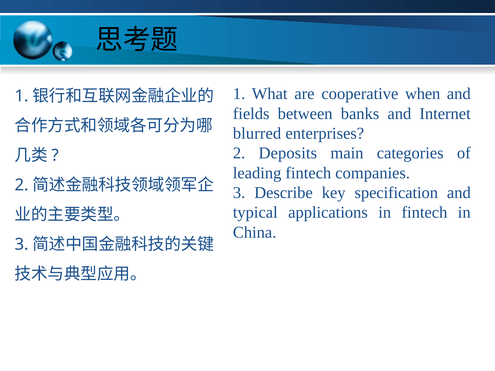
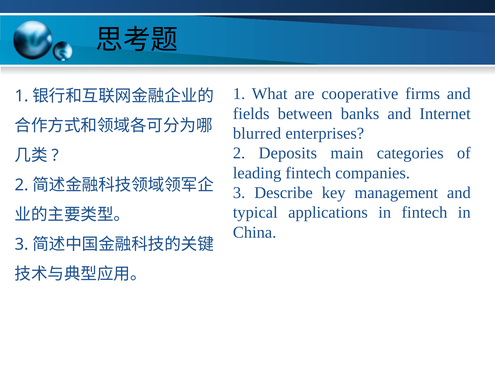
when: when -> firms
specification: specification -> management
